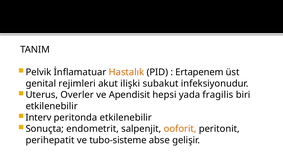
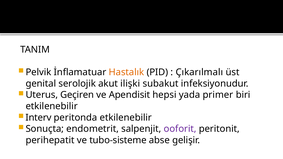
Ertapenem: Ertapenem -> Çıkarılmalı
rejimleri: rejimleri -> serolojik
Overler: Overler -> Geçiren
fragilis: fragilis -> primer
ooforit colour: orange -> purple
